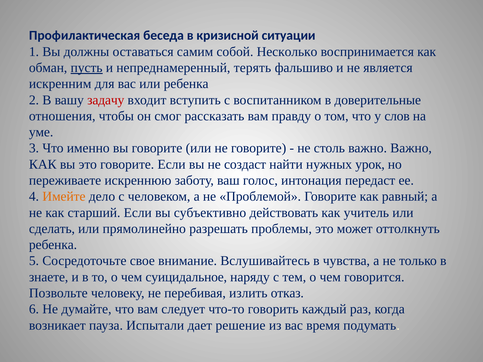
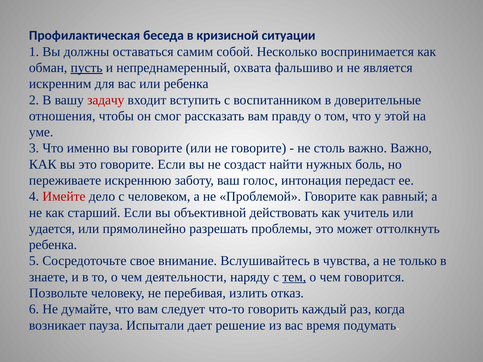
терять: терять -> охвата
слов: слов -> этой
урок: урок -> боль
Имейте colour: orange -> red
субъективно: субъективно -> объективной
сделать: сделать -> удается
суицидальное: суицидальное -> деятельности
тем underline: none -> present
